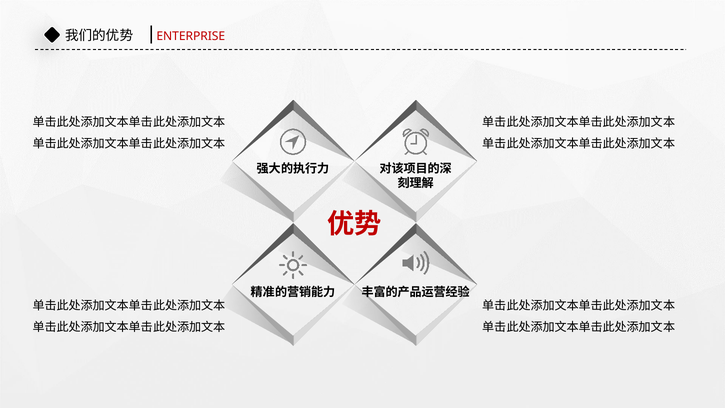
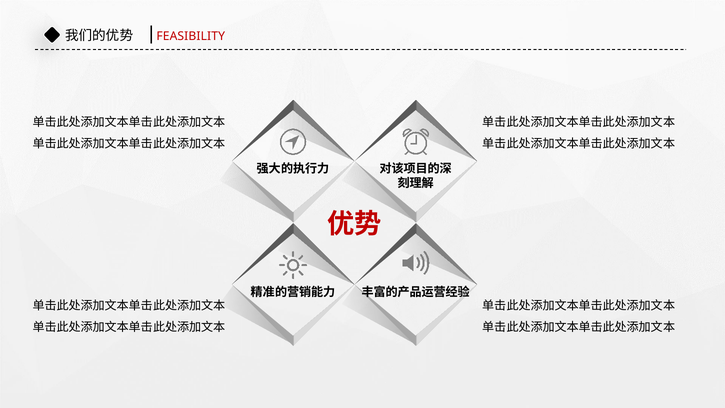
ENTERPRISE: ENTERPRISE -> FEASIBILITY
